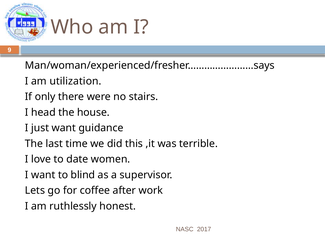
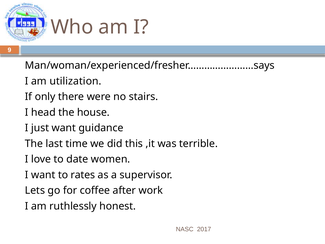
blind: blind -> rates
